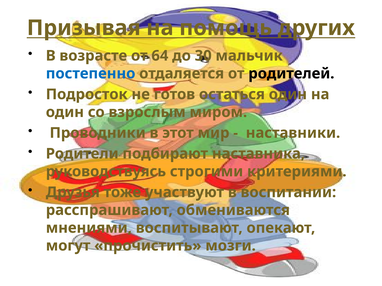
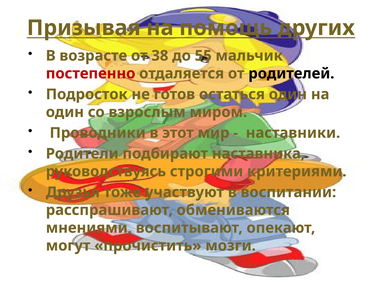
64: 64 -> 38
30: 30 -> 55
постепенно colour: blue -> red
